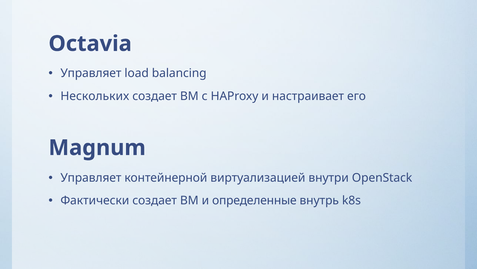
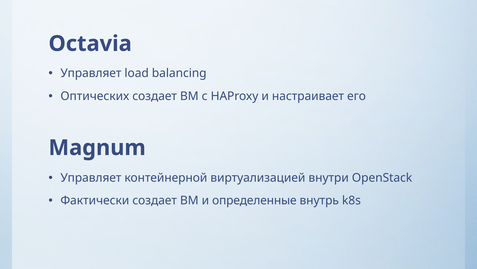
Нескольких: Нескольких -> Оптических
